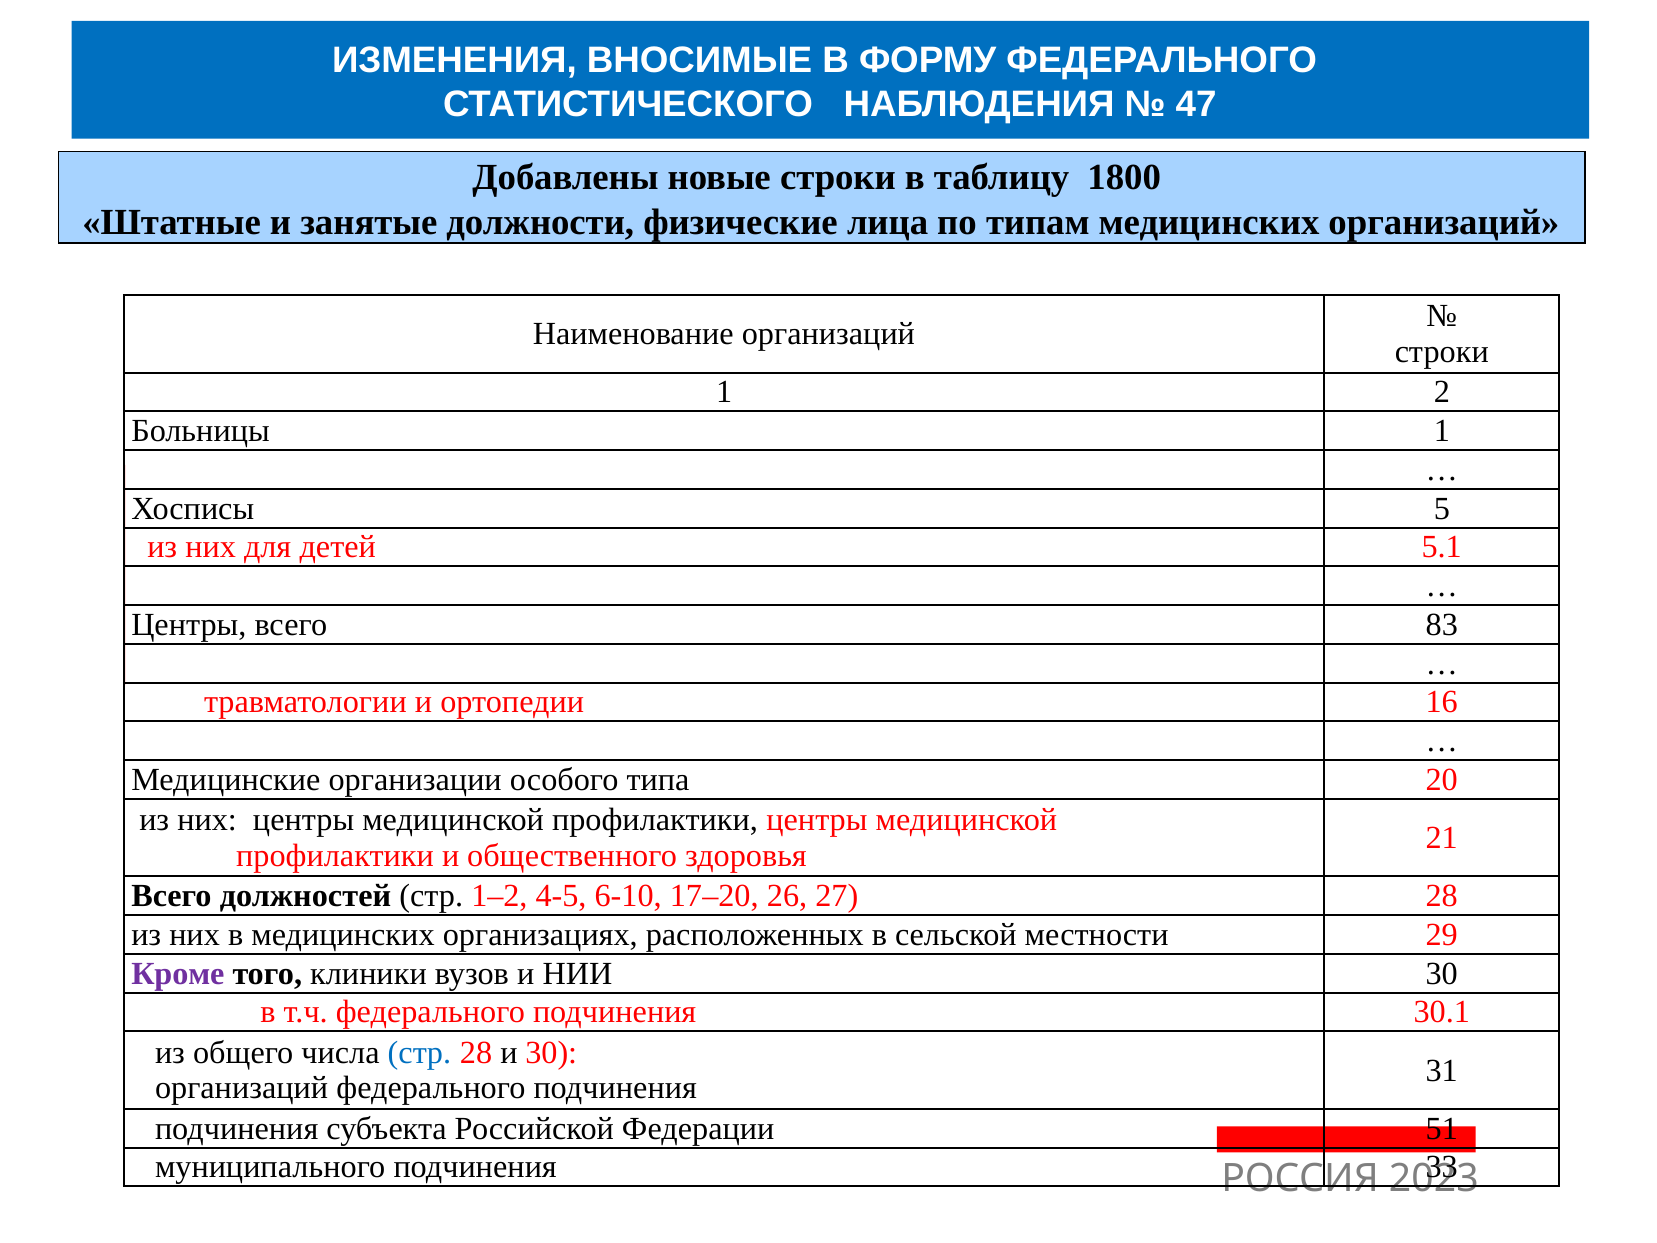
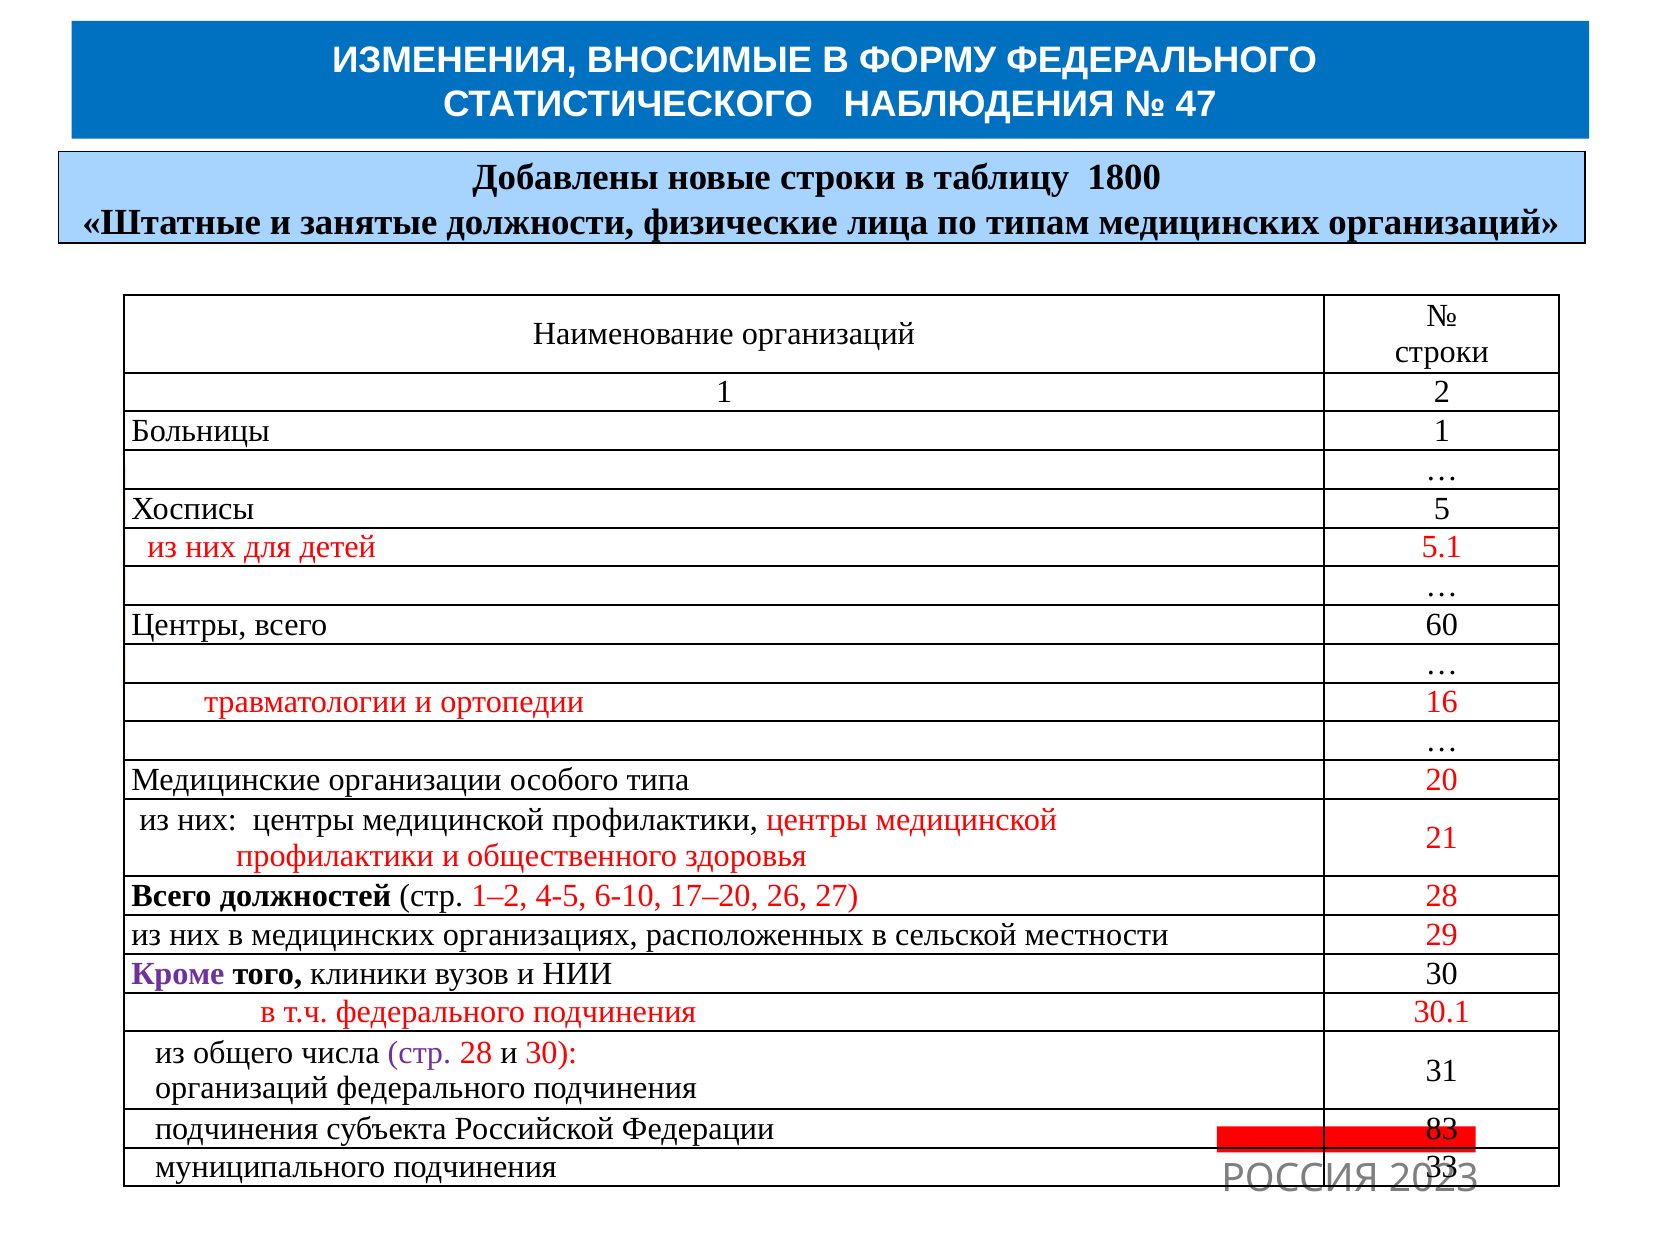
83: 83 -> 60
стр at (419, 1052) colour: blue -> purple
51: 51 -> 83
